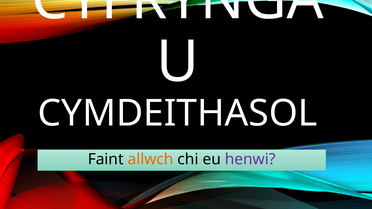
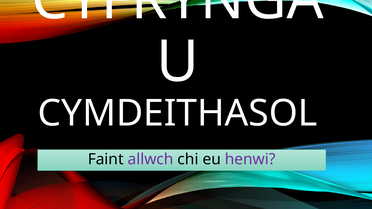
allwch colour: orange -> purple
